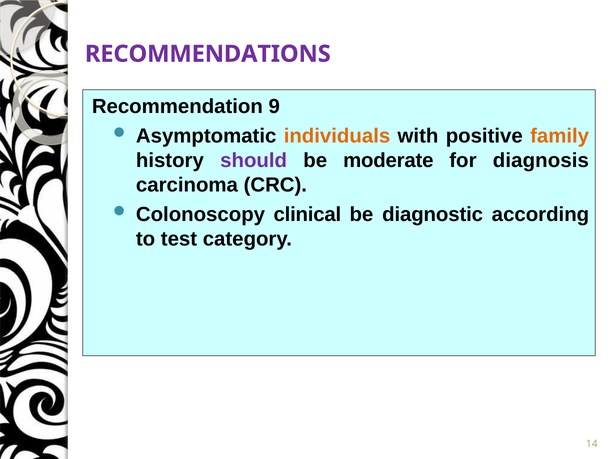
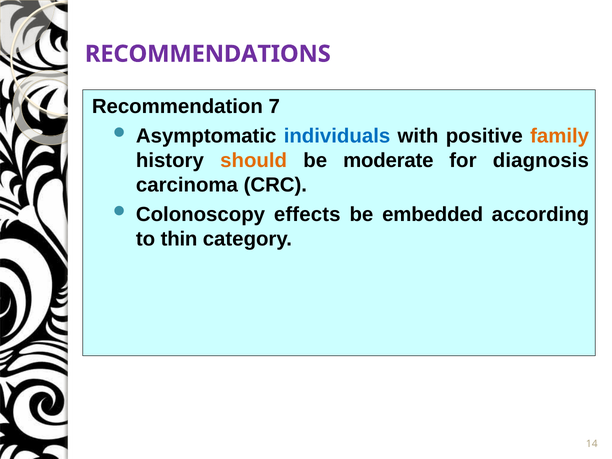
9: 9 -> 7
individuals colour: orange -> blue
should colour: purple -> orange
clinical: clinical -> effects
diagnostic: diagnostic -> embedded
test: test -> thin
